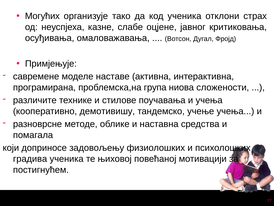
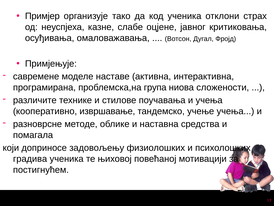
Могућих: Могућих -> Примјер
демотивишу: демотивишу -> извршавање
